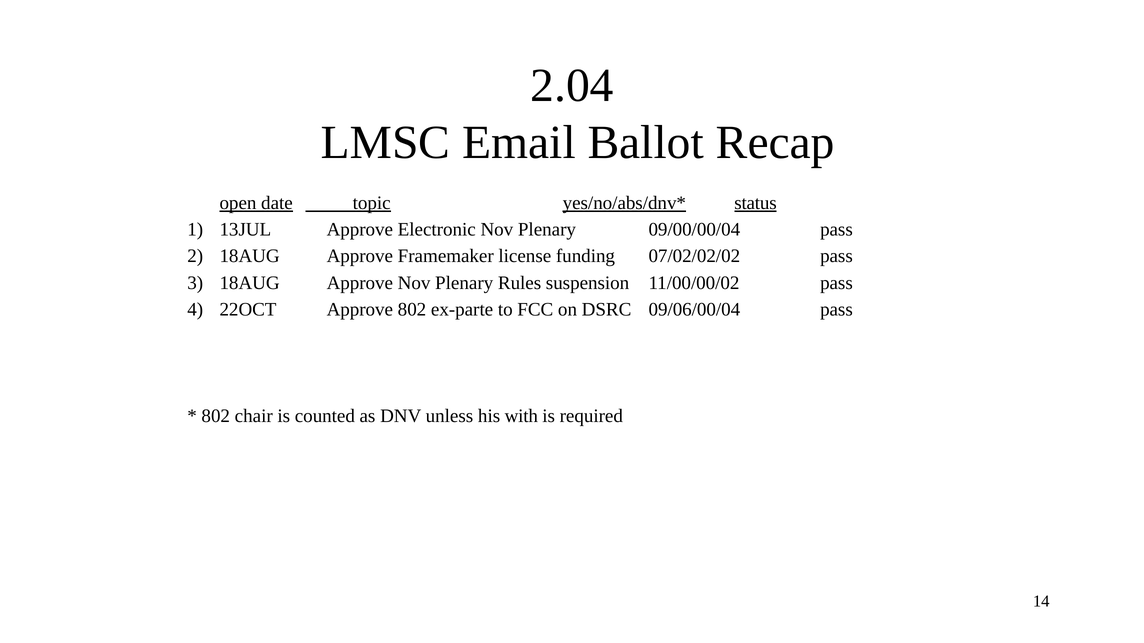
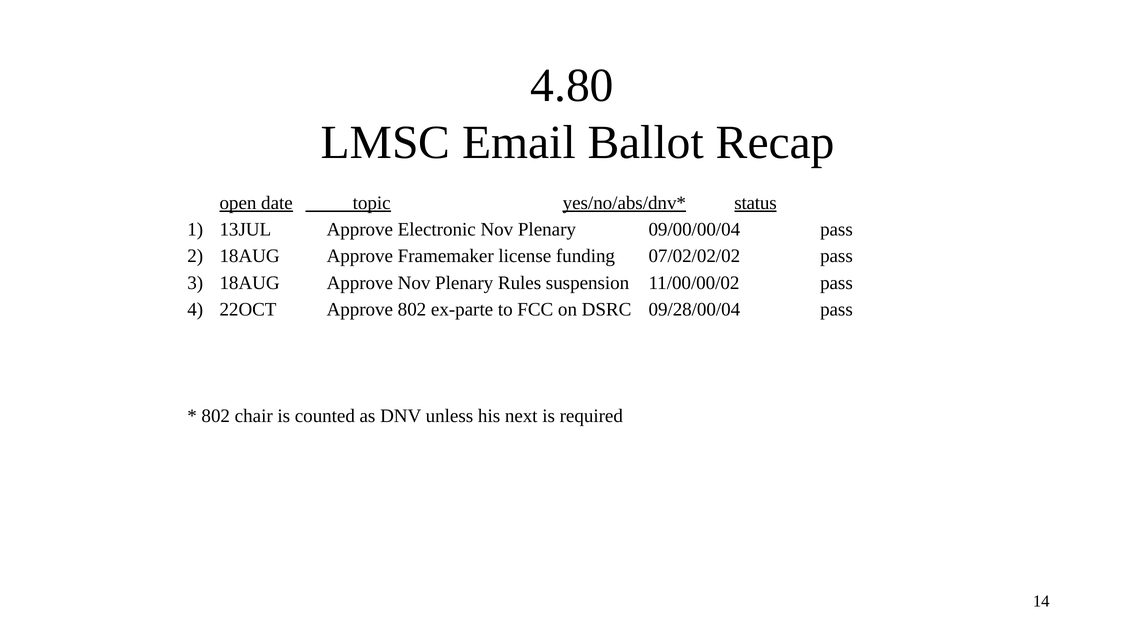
2.04: 2.04 -> 4.80
09/06/00/04: 09/06/00/04 -> 09/28/00/04
with: with -> next
